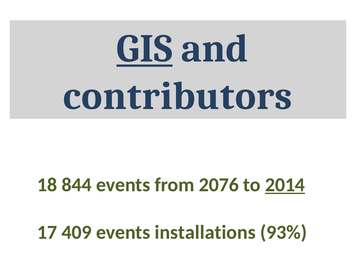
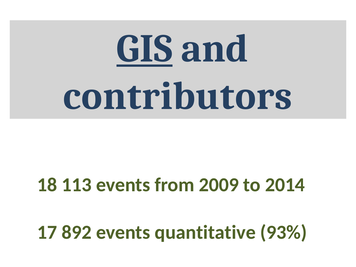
844: 844 -> 113
2076: 2076 -> 2009
2014 underline: present -> none
409: 409 -> 892
installations: installations -> quantitative
